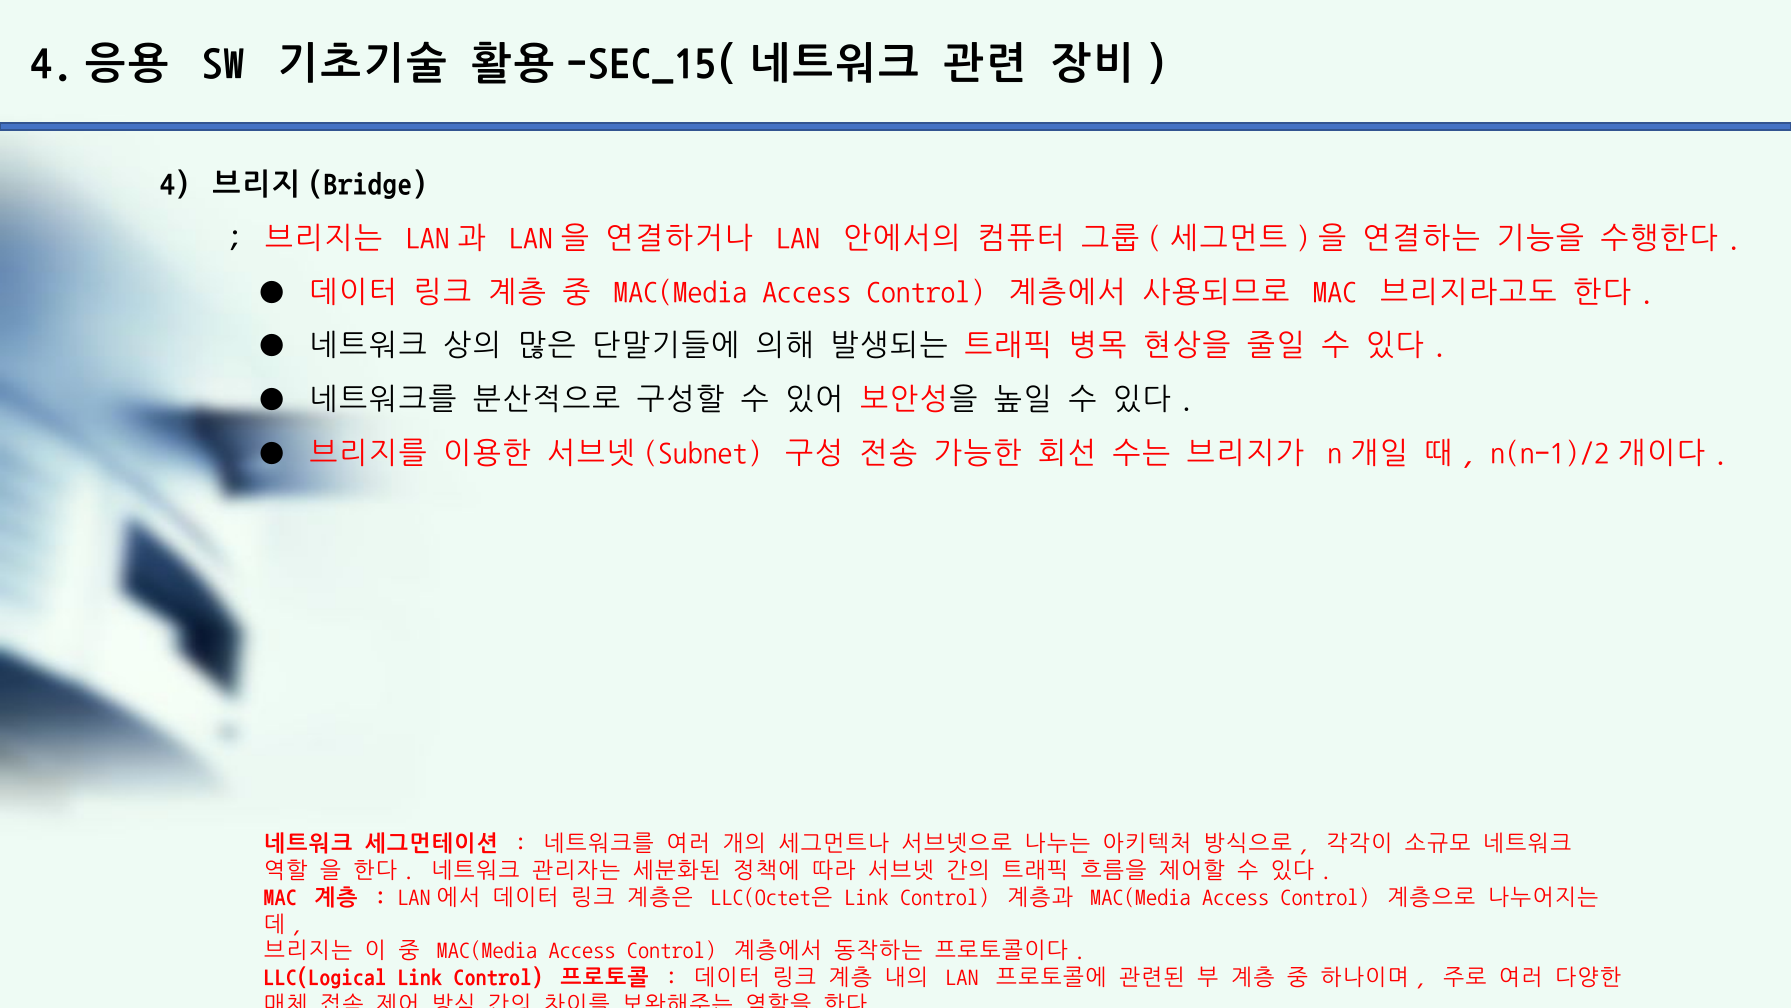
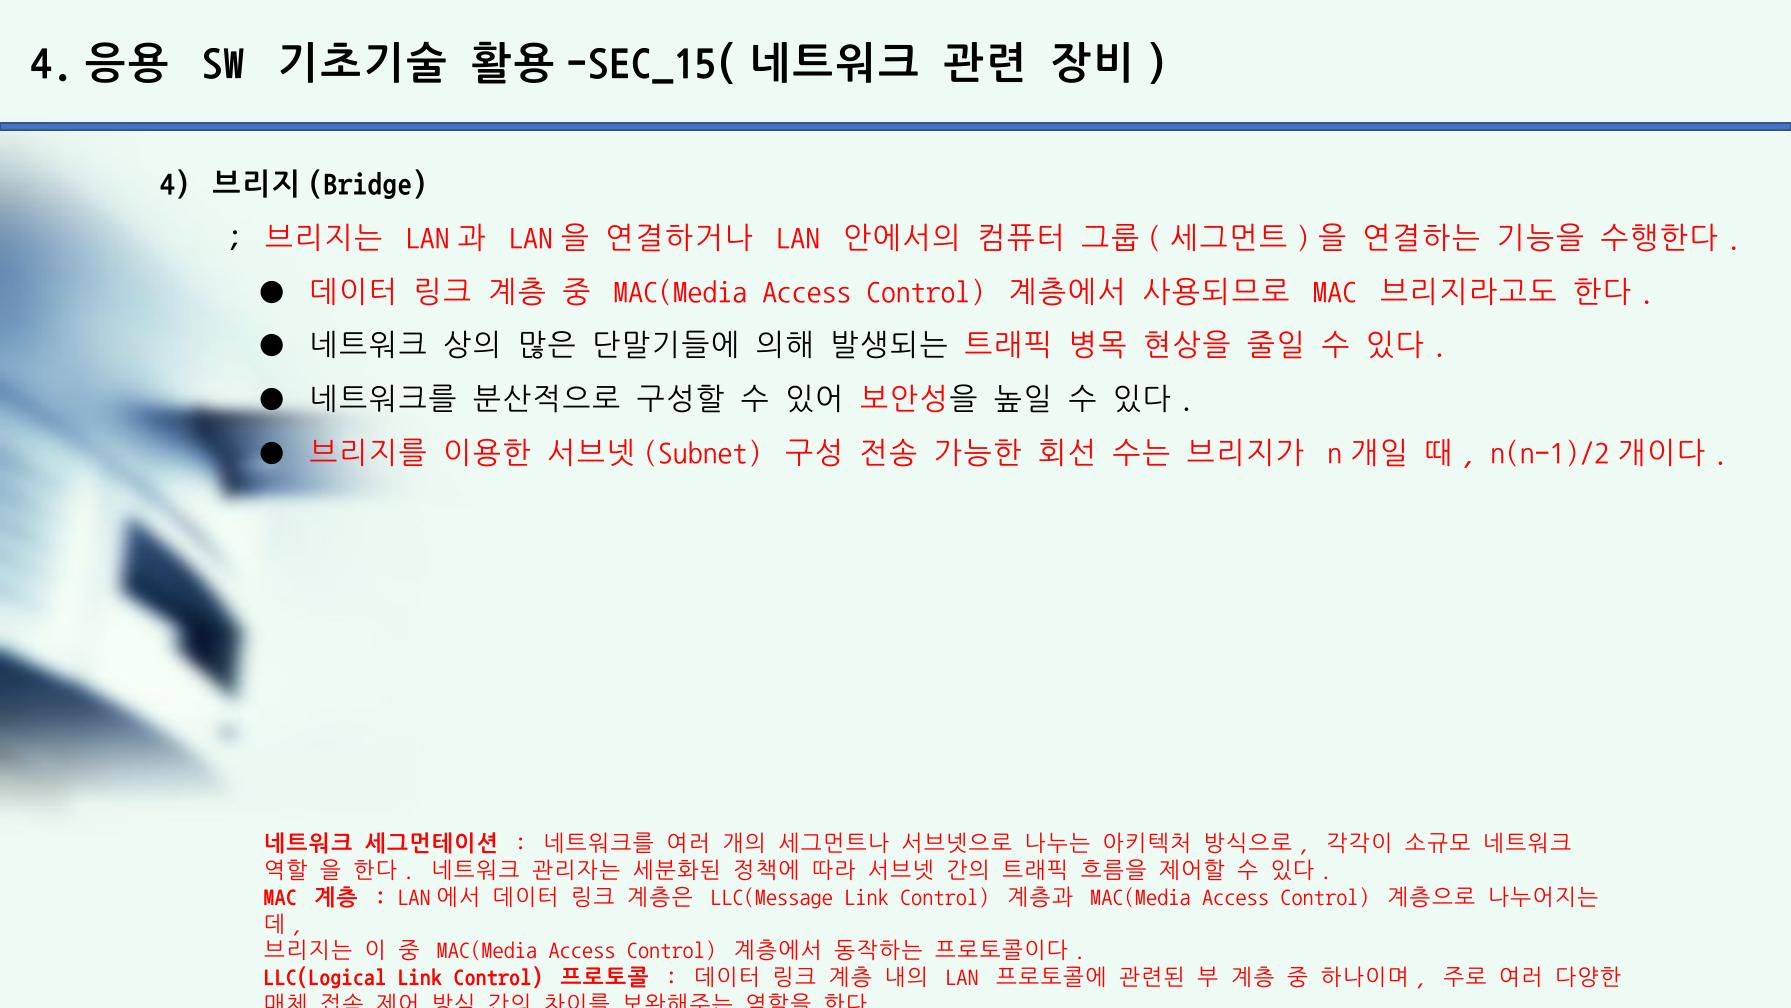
LLC(Octet은: LLC(Octet은 -> LLC(Message
